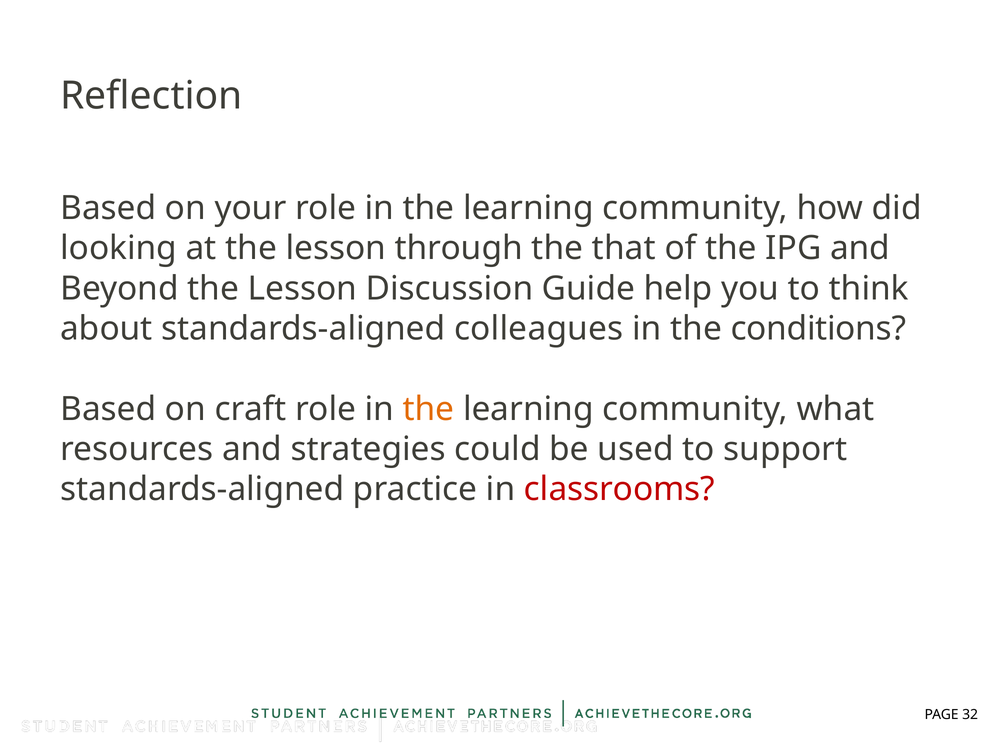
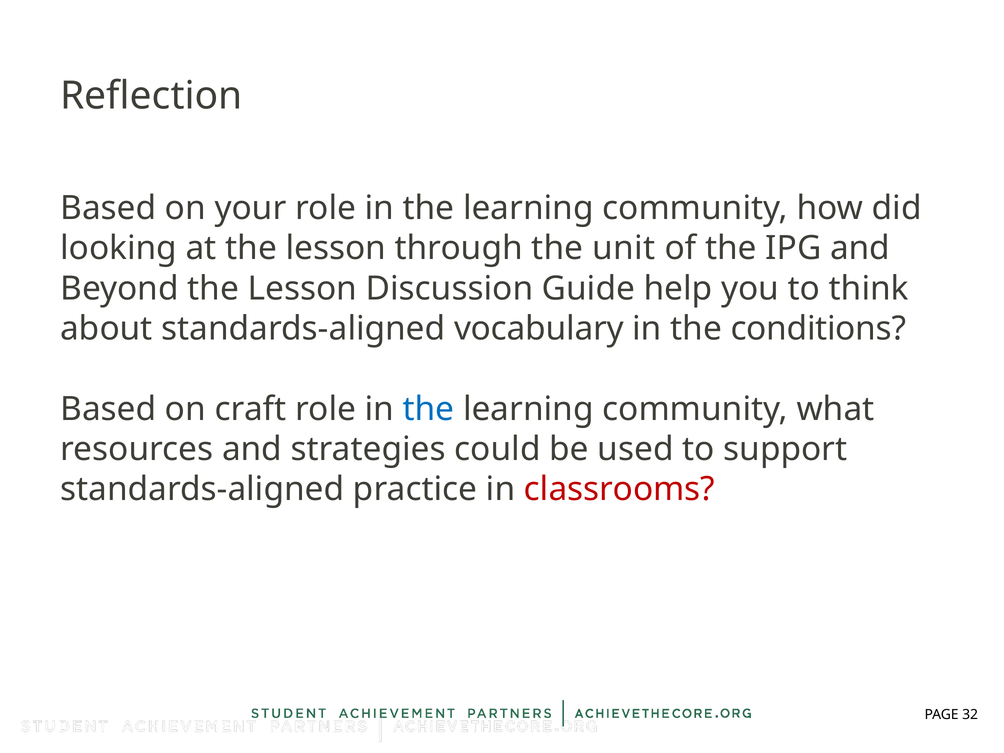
that: that -> unit
colleagues: colleagues -> vocabulary
the at (428, 409) colour: orange -> blue
